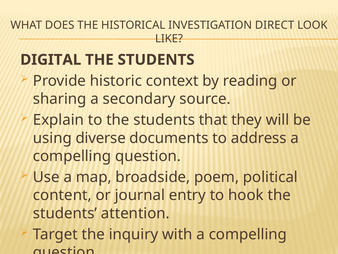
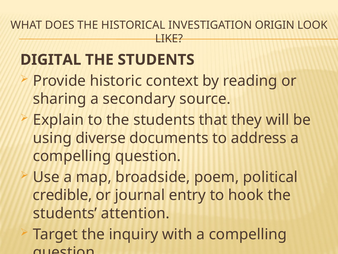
DIRECT: DIRECT -> ORIGIN
content: content -> credible
